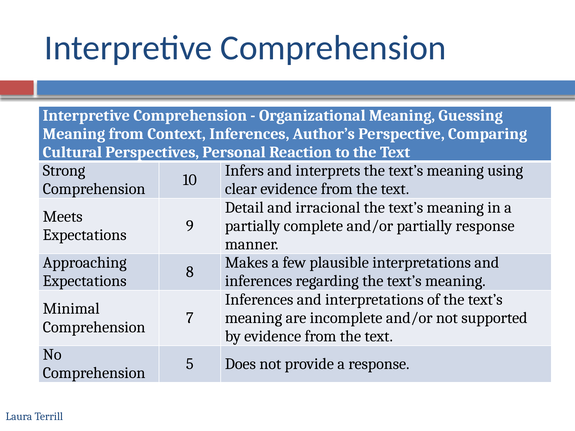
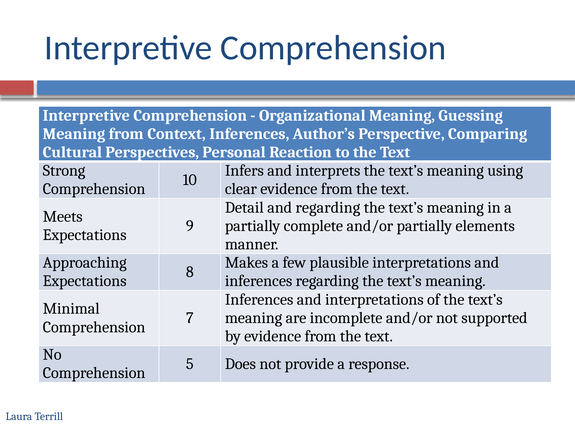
and irracional: irracional -> regarding
partially response: response -> elements
